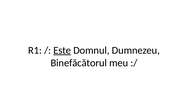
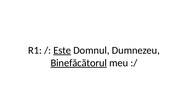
Binefăcătorul underline: none -> present
